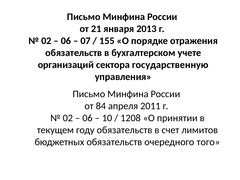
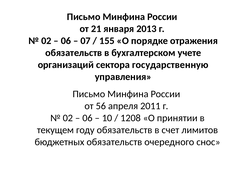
84: 84 -> 56
того: того -> снос
